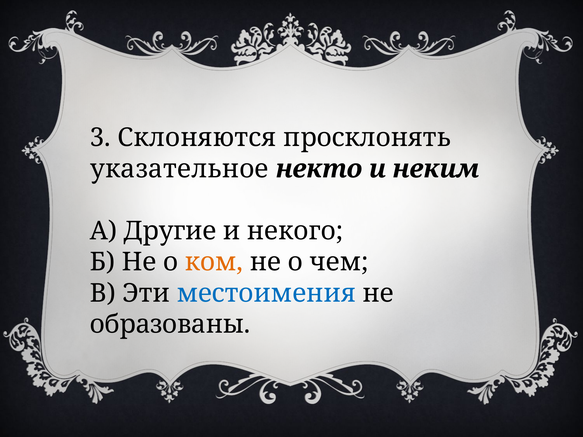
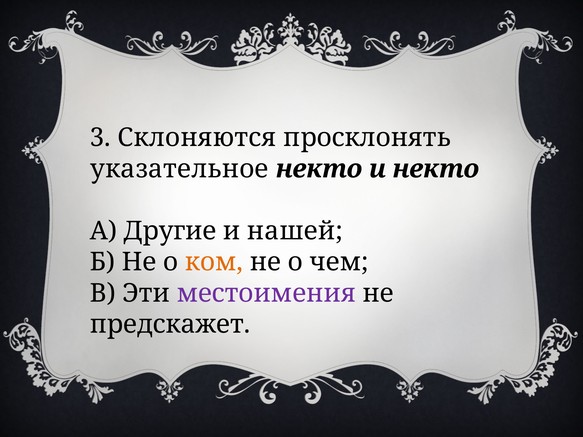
и неким: неким -> некто
некого: некого -> нашей
местоимения colour: blue -> purple
образованы: образованы -> предскажет
